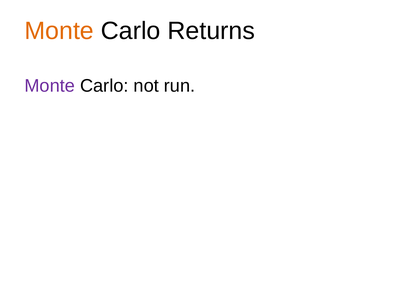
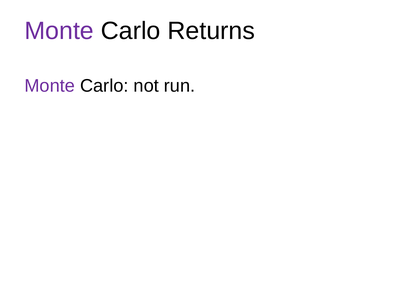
Monte at (59, 31) colour: orange -> purple
